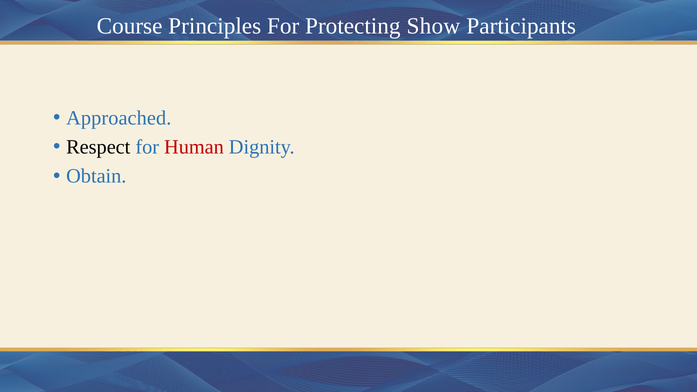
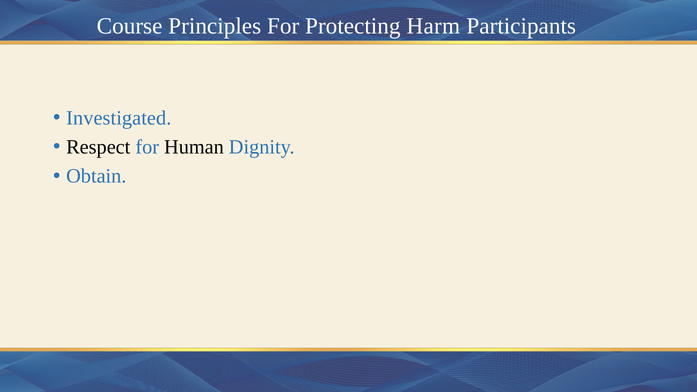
Show: Show -> Harm
Approached: Approached -> Investigated
Human colour: red -> black
